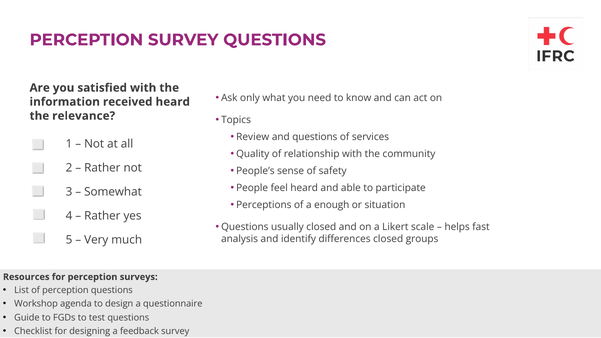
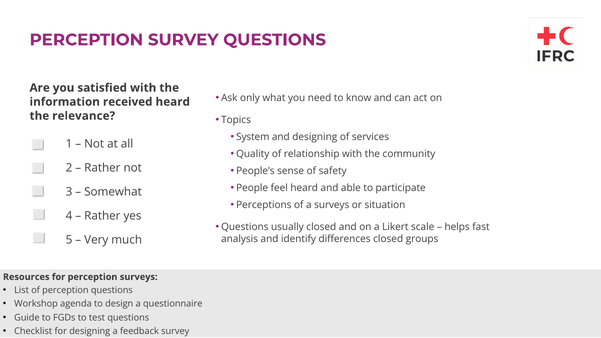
Review: Review -> System
and questions: questions -> designing
a enough: enough -> surveys
